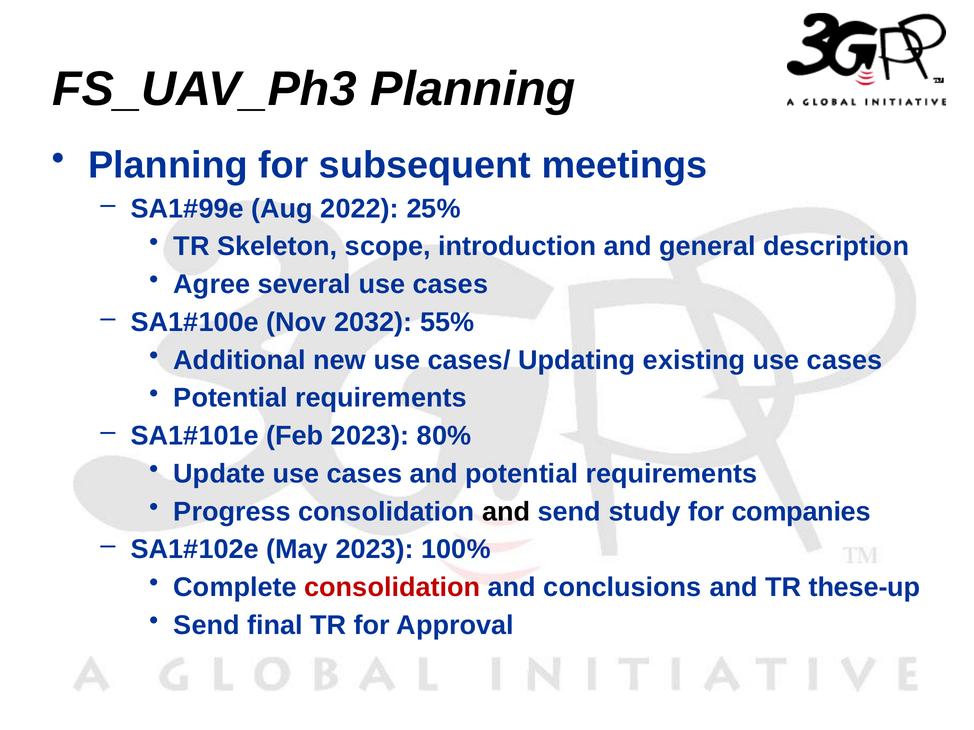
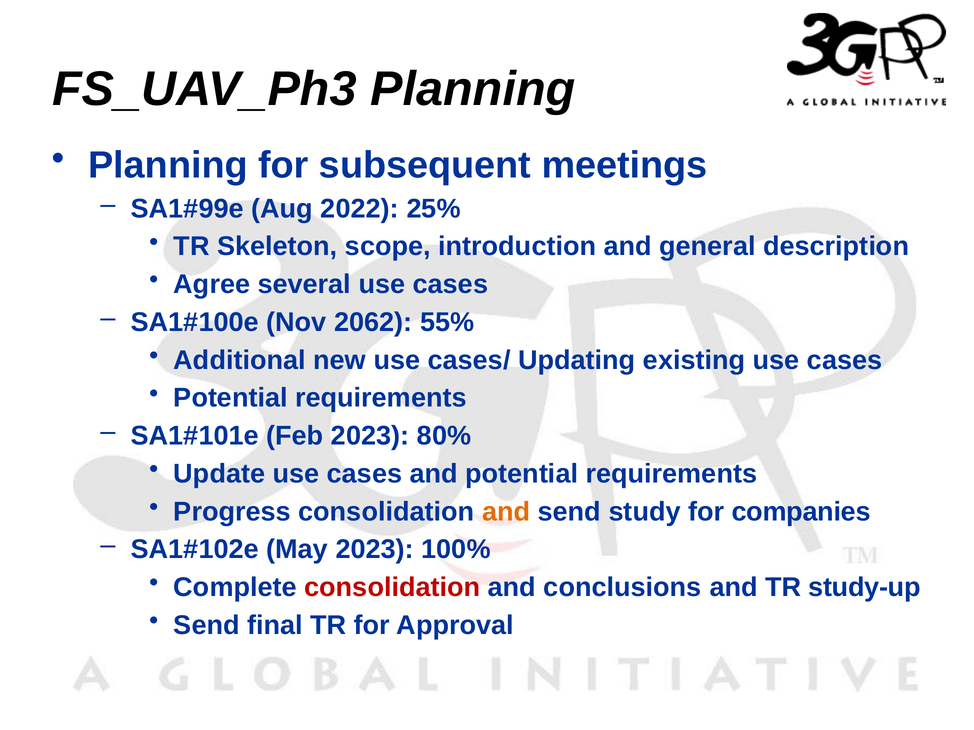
2032: 2032 -> 2062
and at (506, 512) colour: black -> orange
these-up: these-up -> study-up
